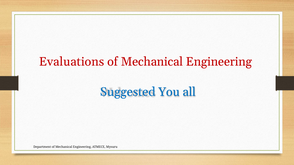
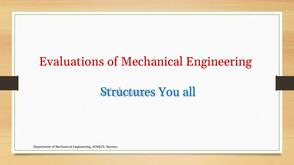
Suggested: Suggested -> Structures
